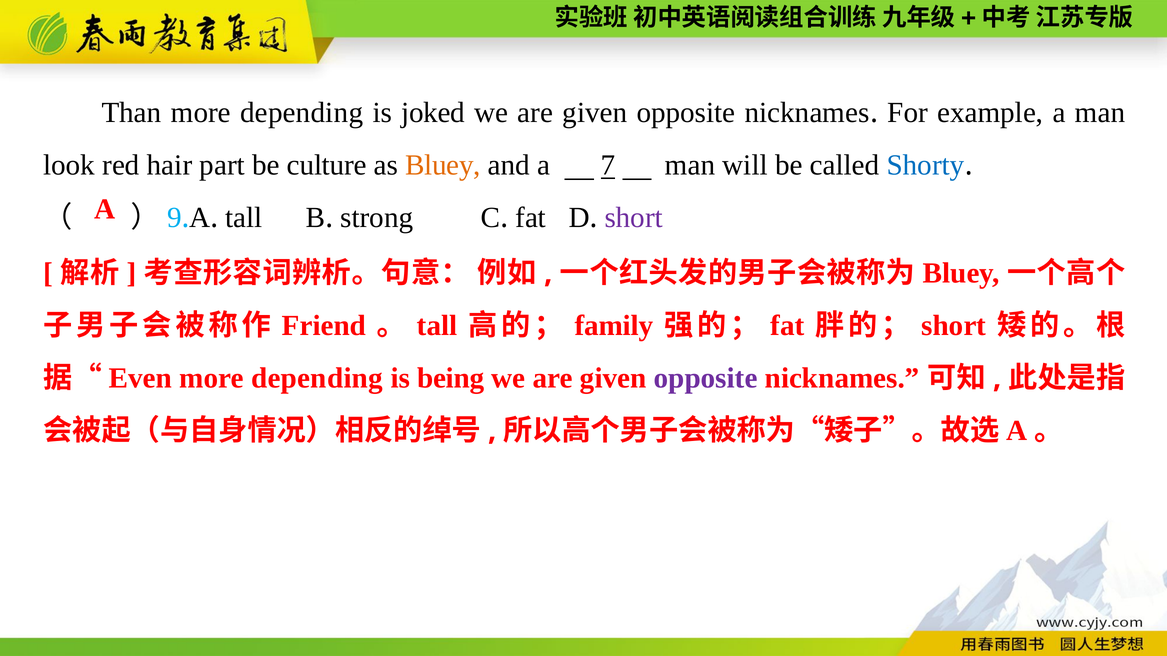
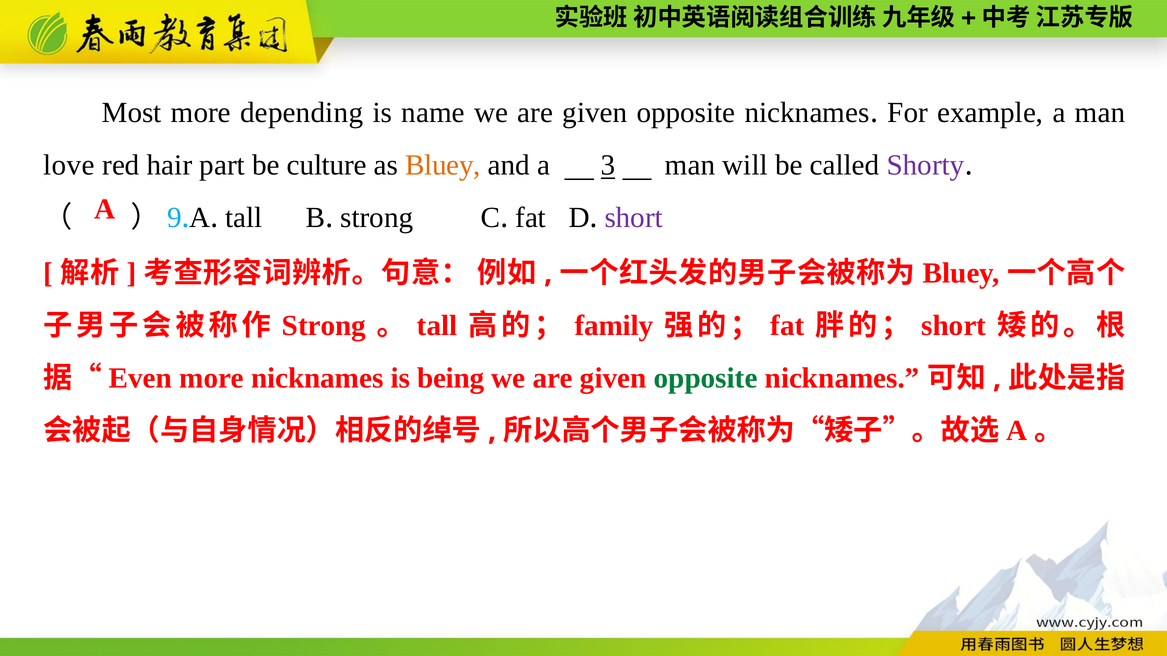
Than: Than -> Most
joked: joked -> name
look: look -> love
7: 7 -> 3
Shorty colour: blue -> purple
Friend at (324, 326): Friend -> Strong
depending at (317, 378): depending -> nicknames
opposite at (706, 378) colour: purple -> green
